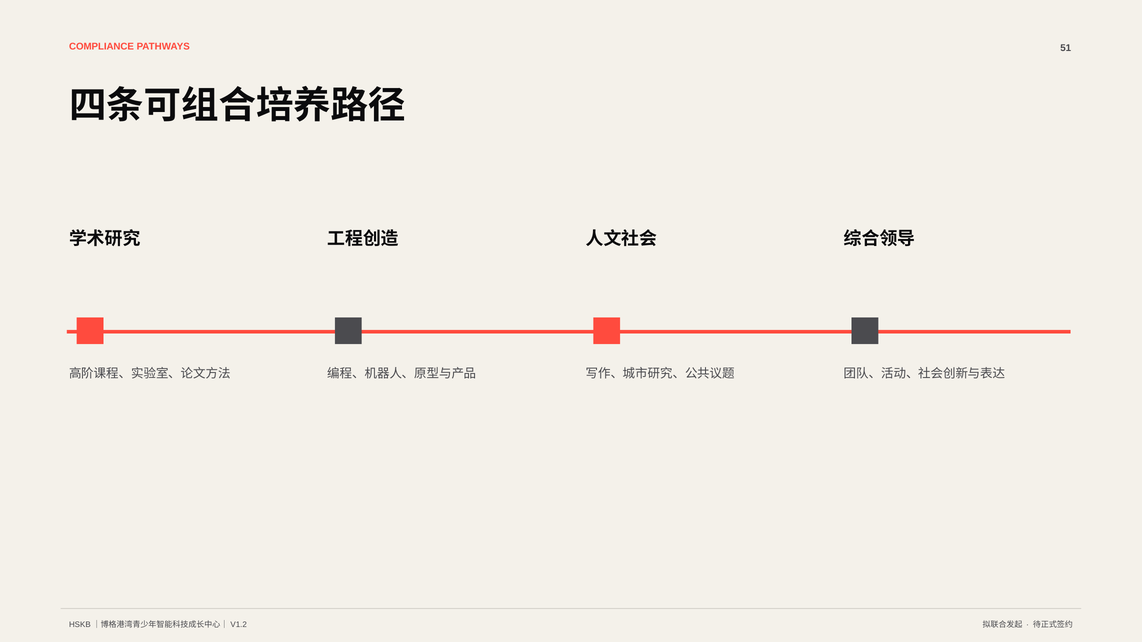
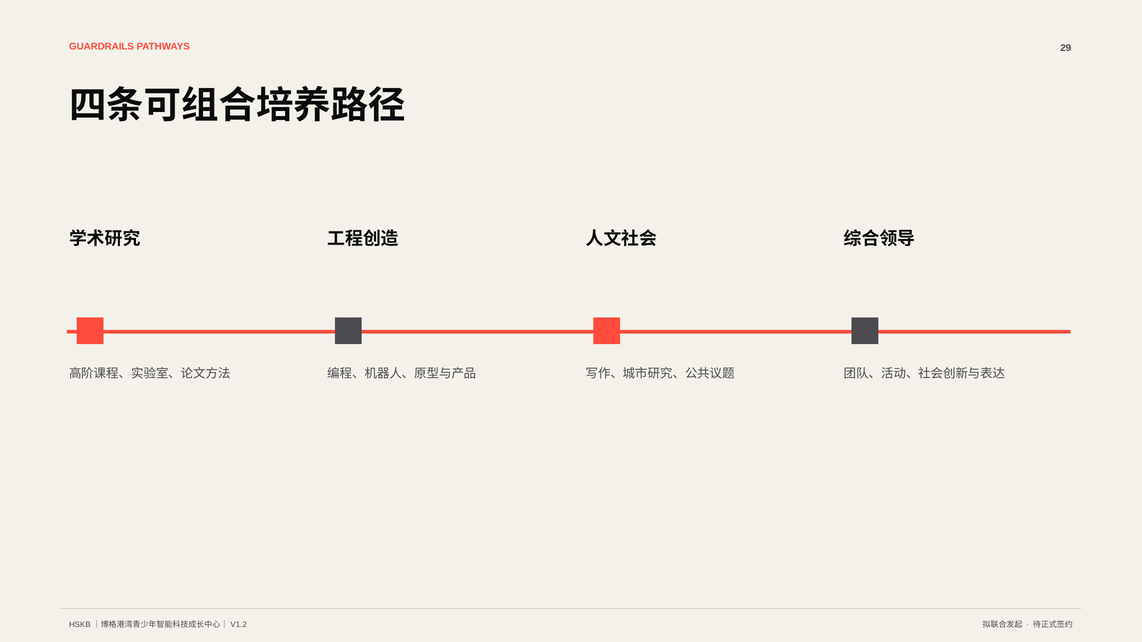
COMPLIANCE: COMPLIANCE -> GUARDRAILS
51: 51 -> 29
